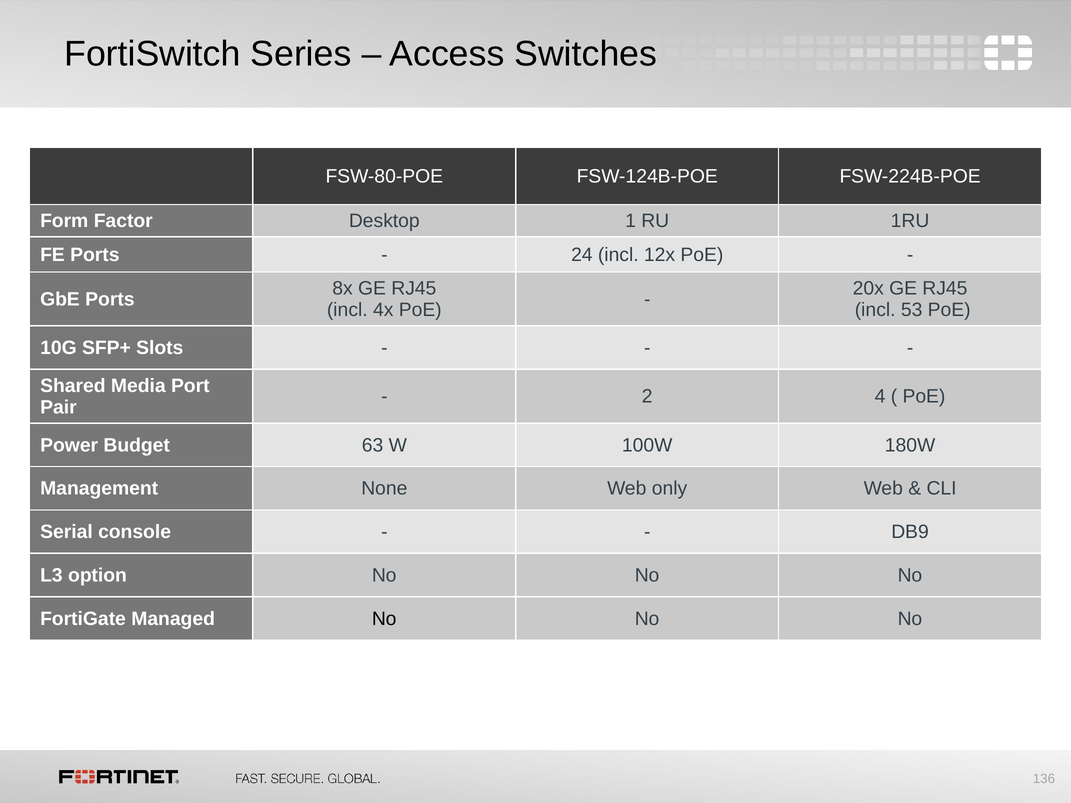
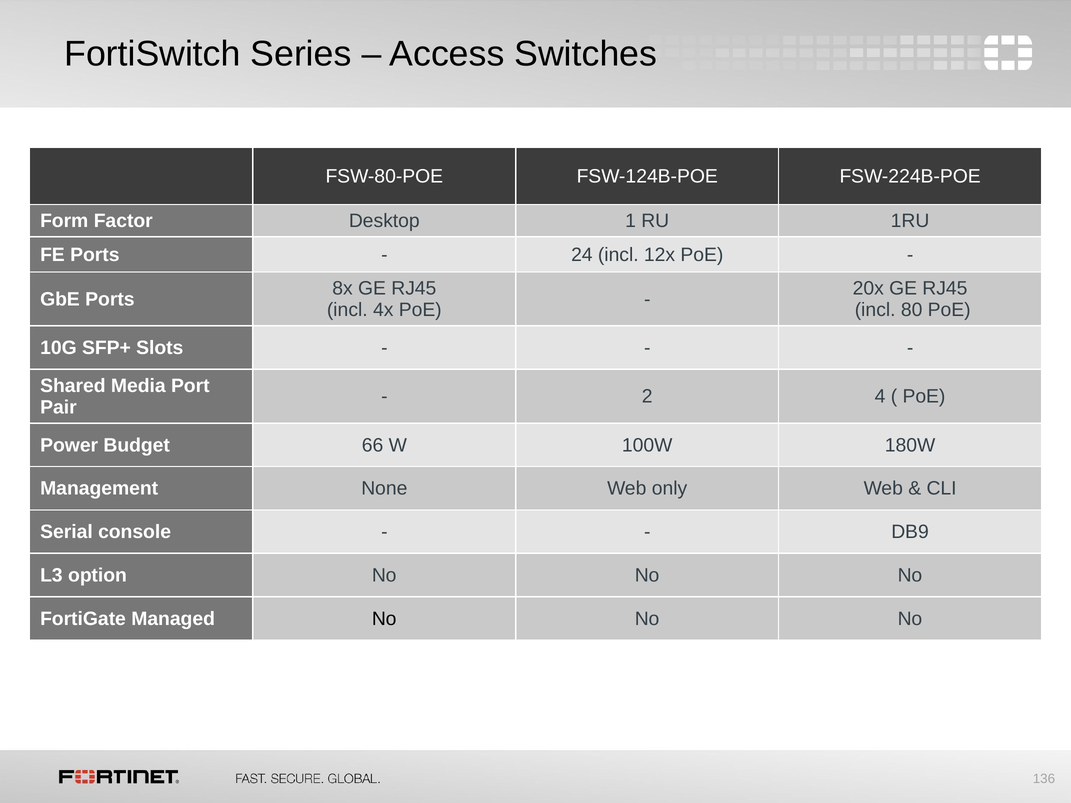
53: 53 -> 80
63: 63 -> 66
